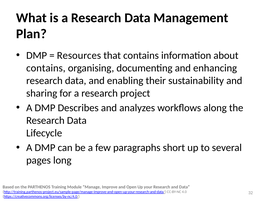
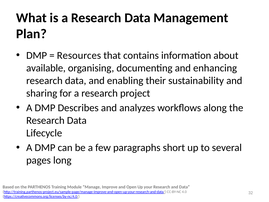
contains at (46, 68): contains -> available
